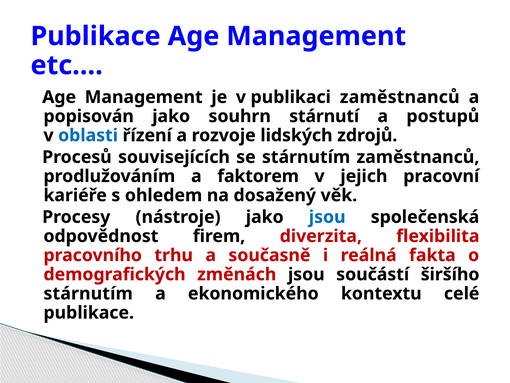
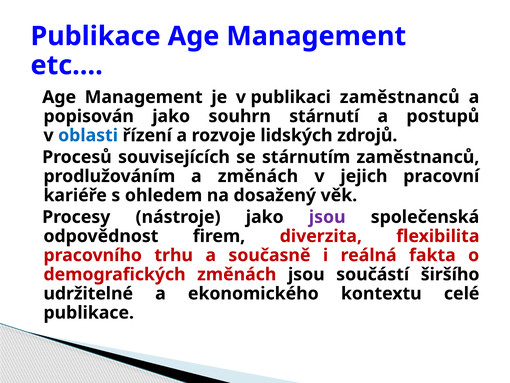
a faktorem: faktorem -> změnách
jsou at (327, 217) colour: blue -> purple
stárnutím at (88, 293): stárnutím -> udržitelné
